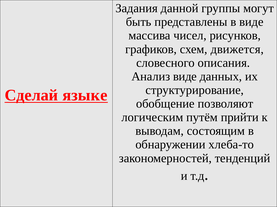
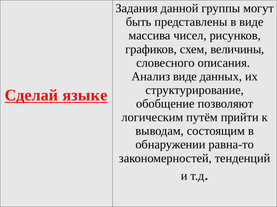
движется: движется -> величины
хлеба-то: хлеба-то -> равна-то
